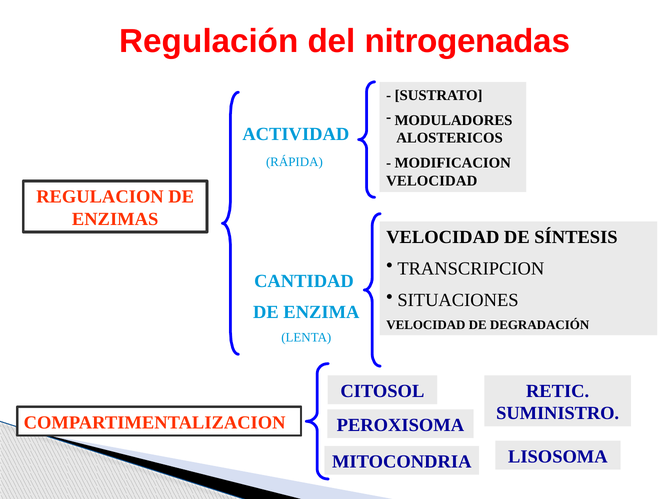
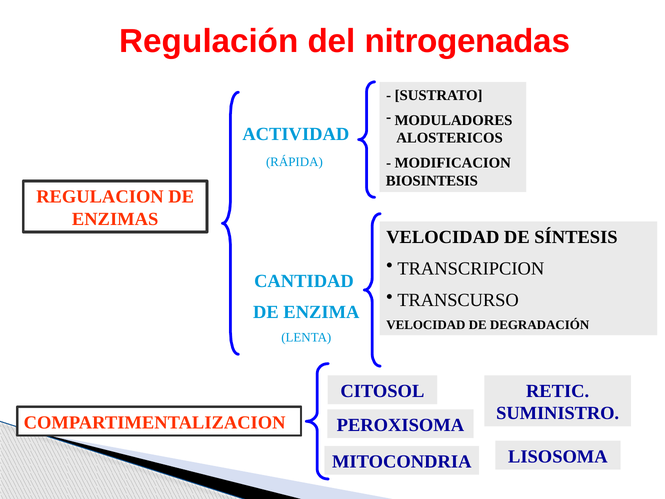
VELOCIDAD at (432, 181): VELOCIDAD -> BIOSINTESIS
SITUACIONES: SITUACIONES -> TRANSCURSO
